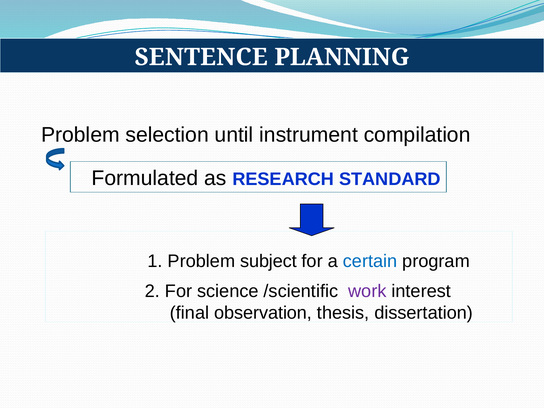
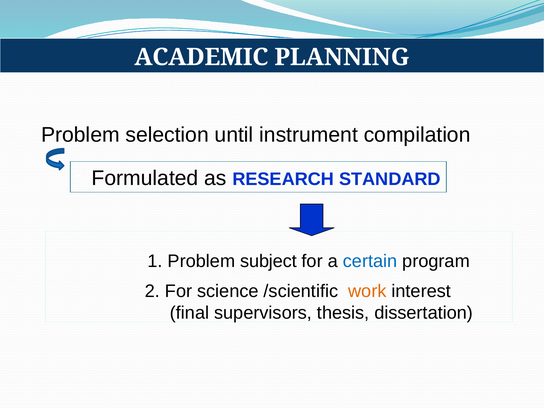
SENTENCE: SENTENCE -> ACADEMIC
work colour: purple -> orange
observation: observation -> supervisors
